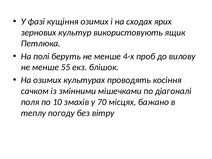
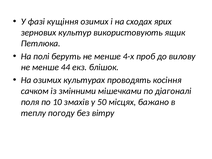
55: 55 -> 44
70: 70 -> 50
